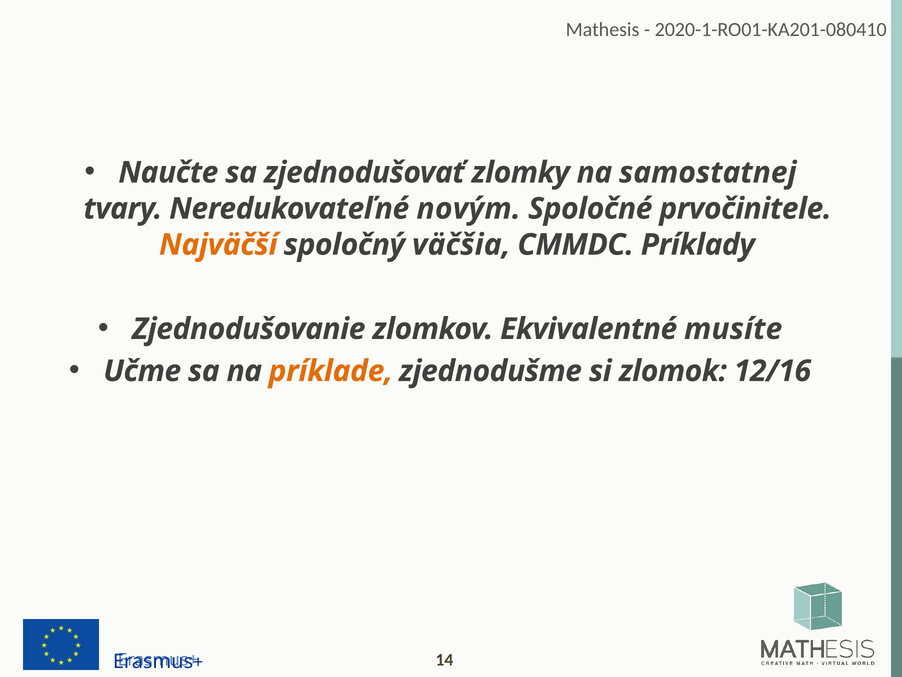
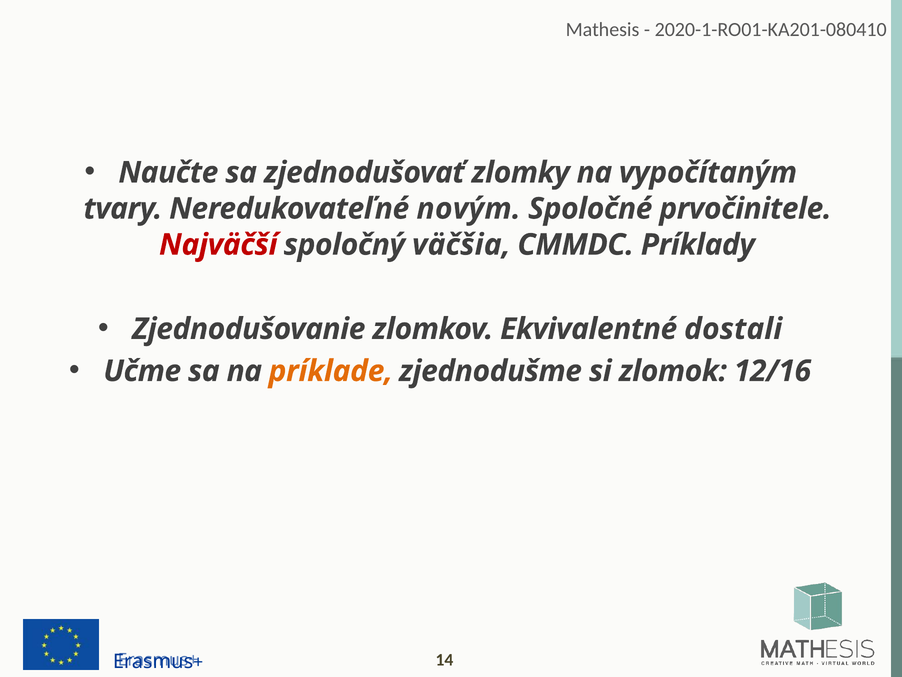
samostatnej: samostatnej -> vypočítaným
Najväčší colour: orange -> red
musíte: musíte -> dostali
